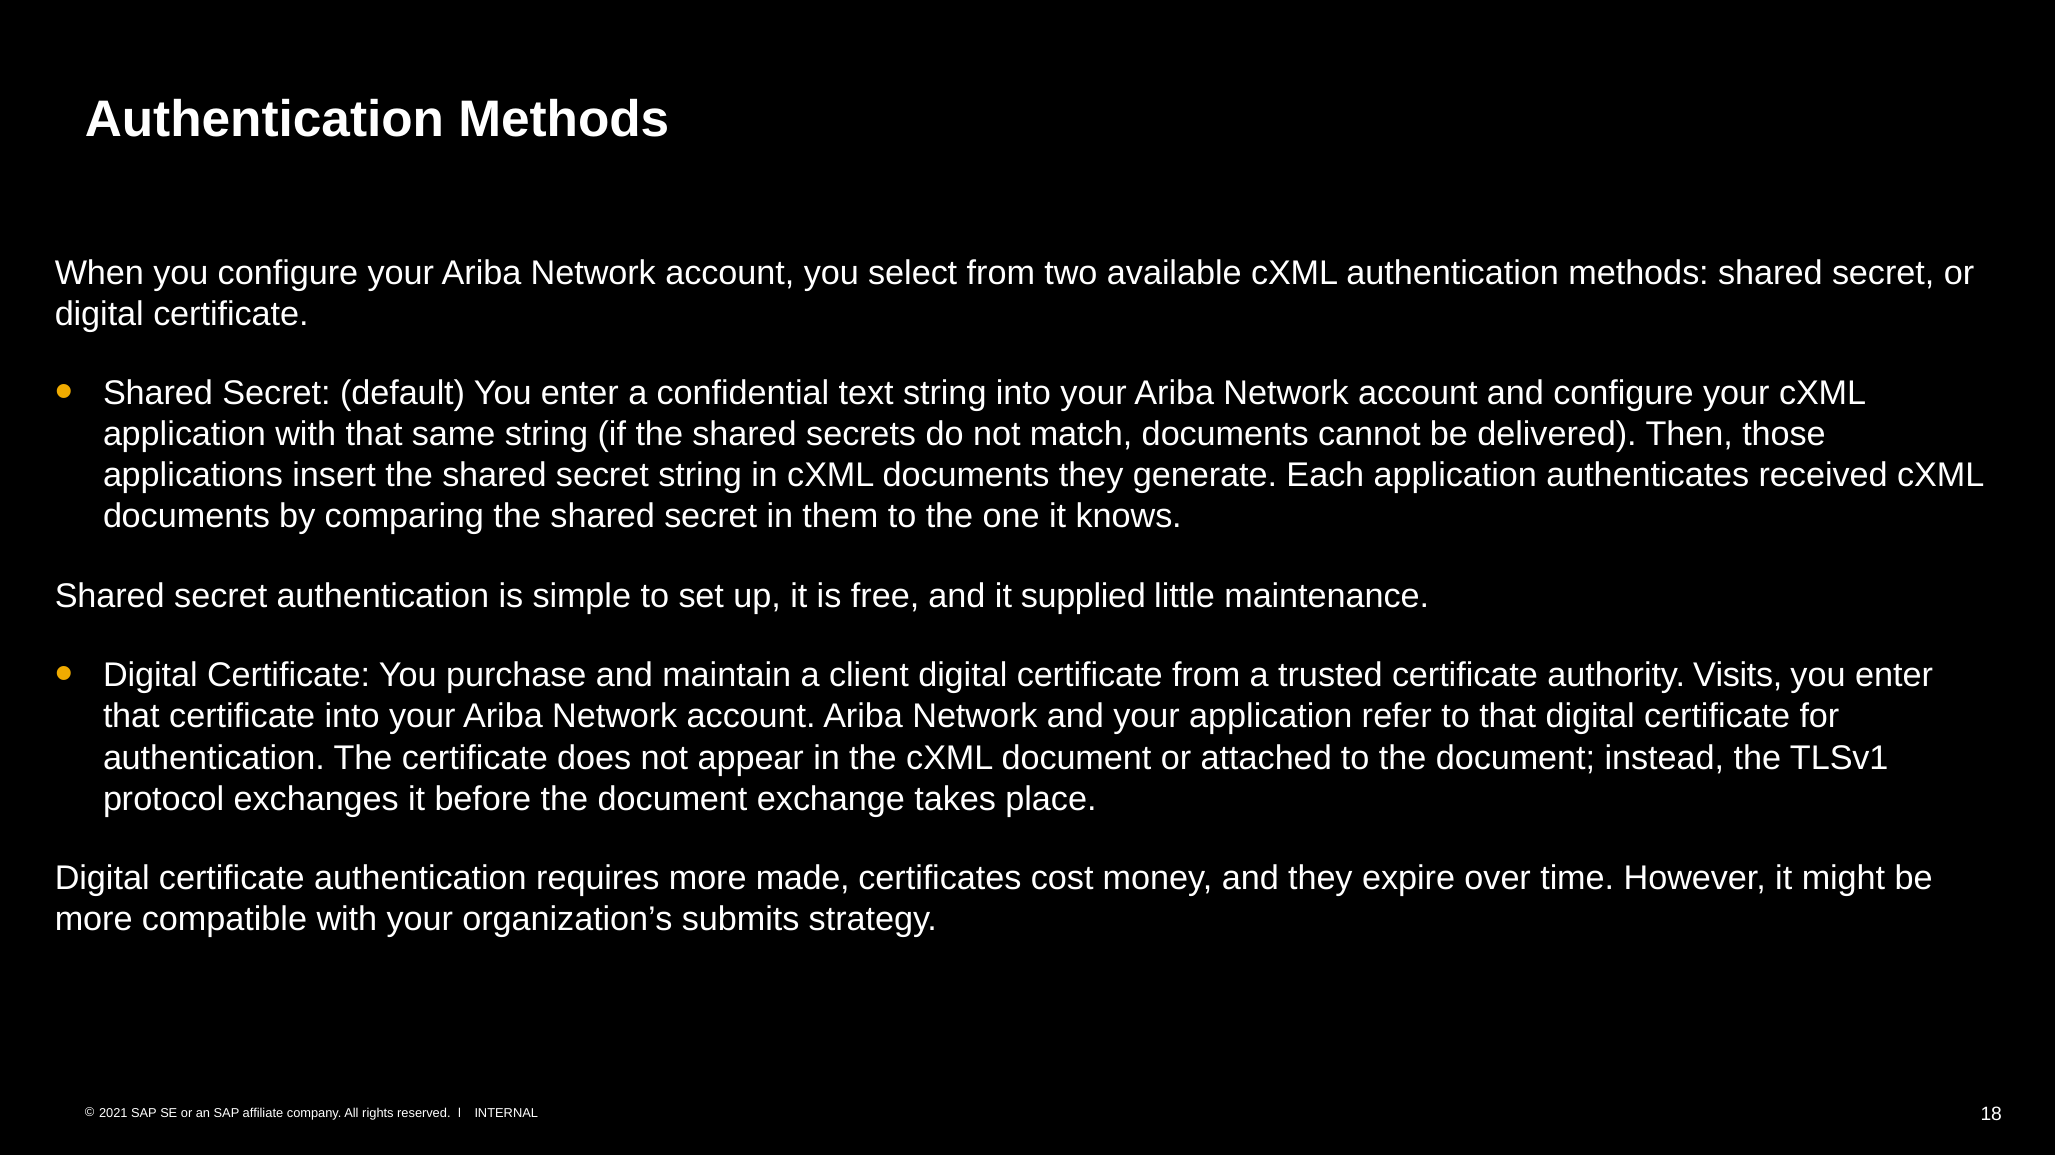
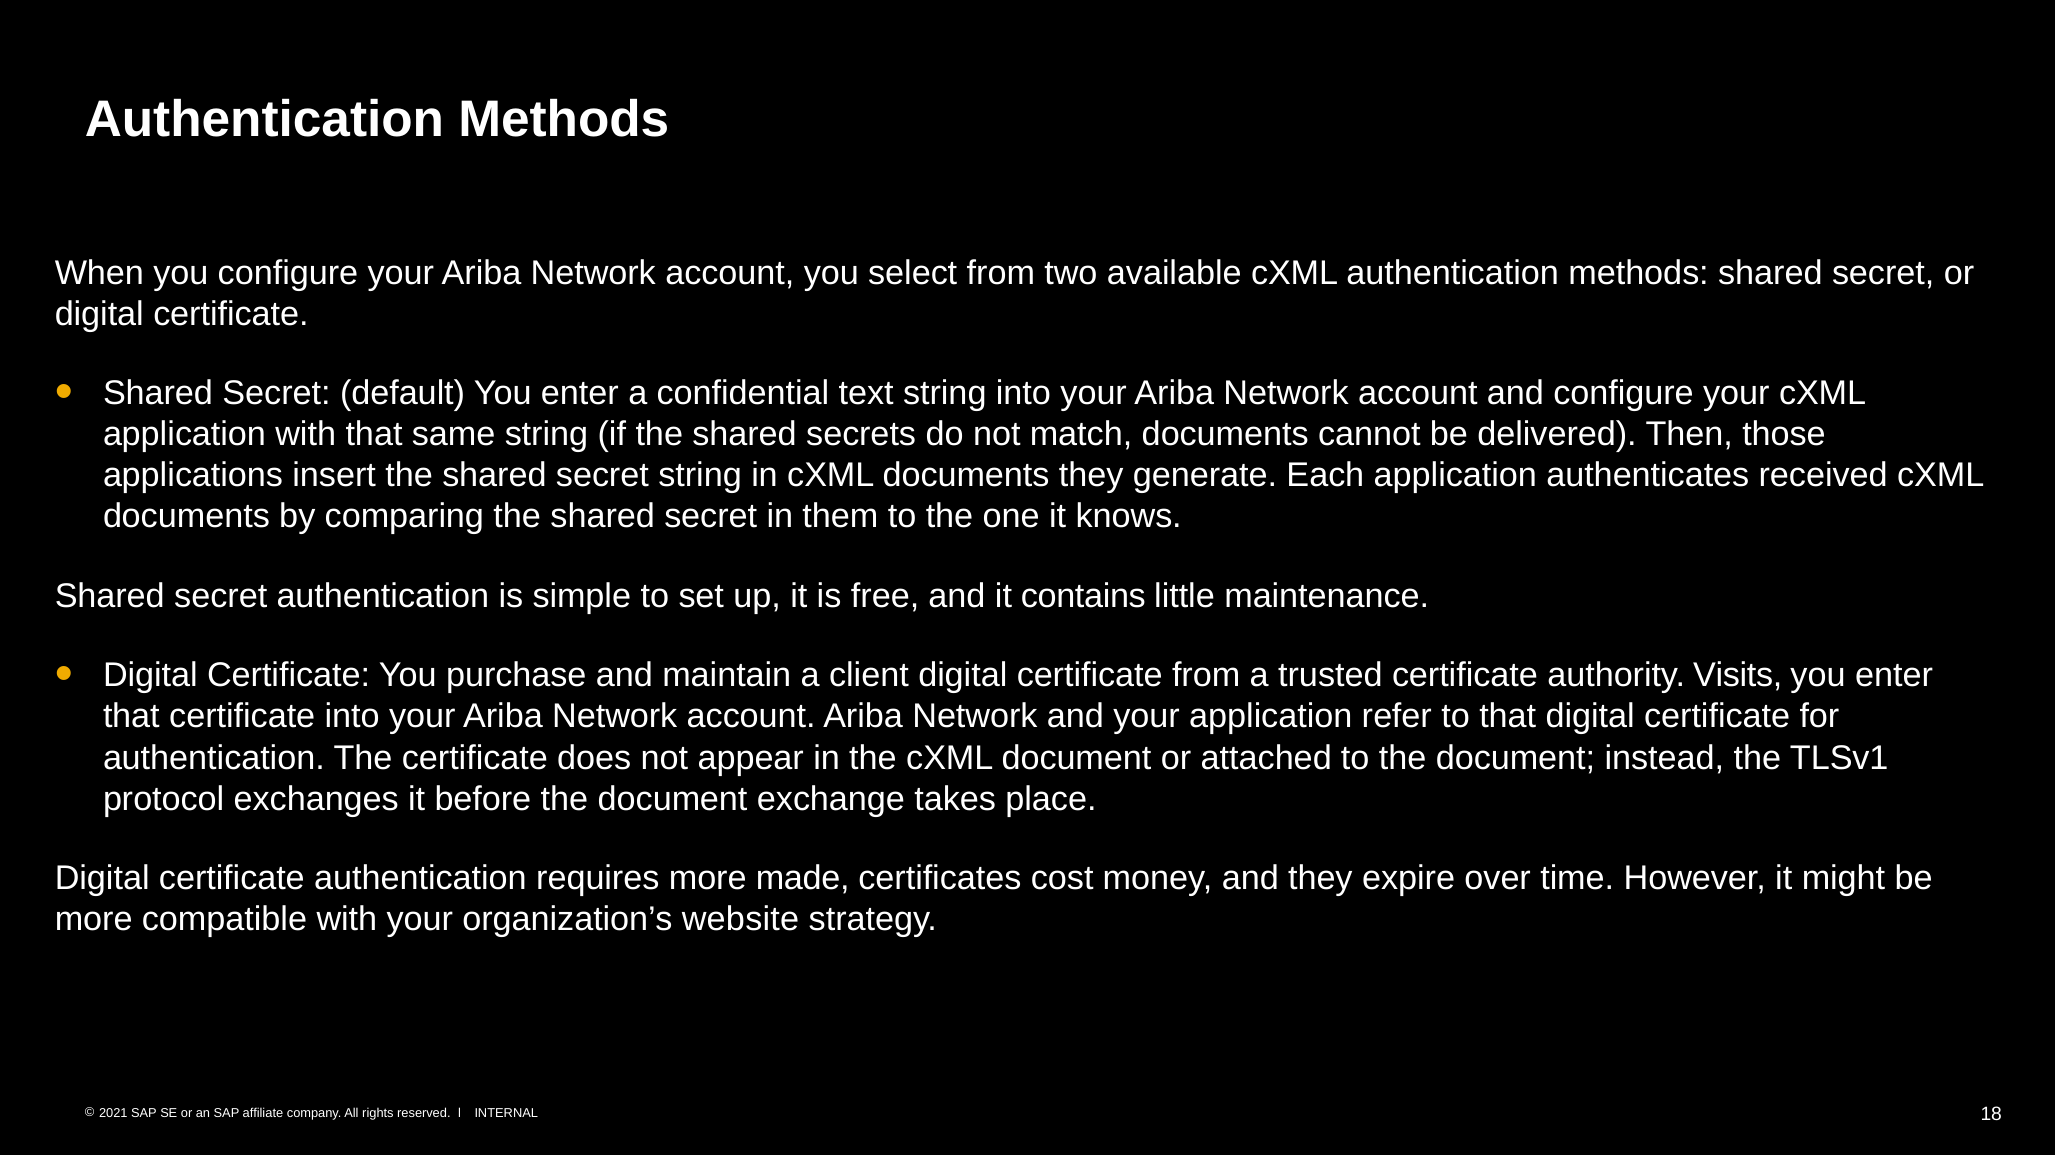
supplied: supplied -> contains
submits: submits -> website
